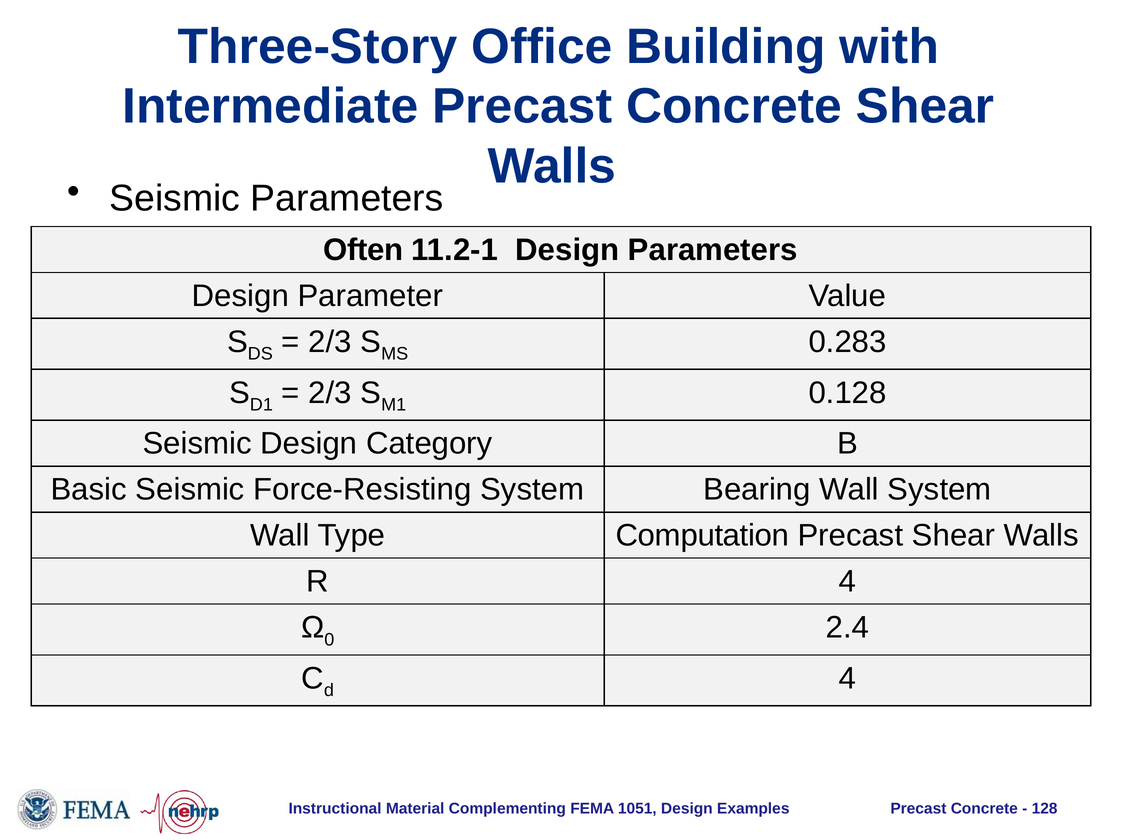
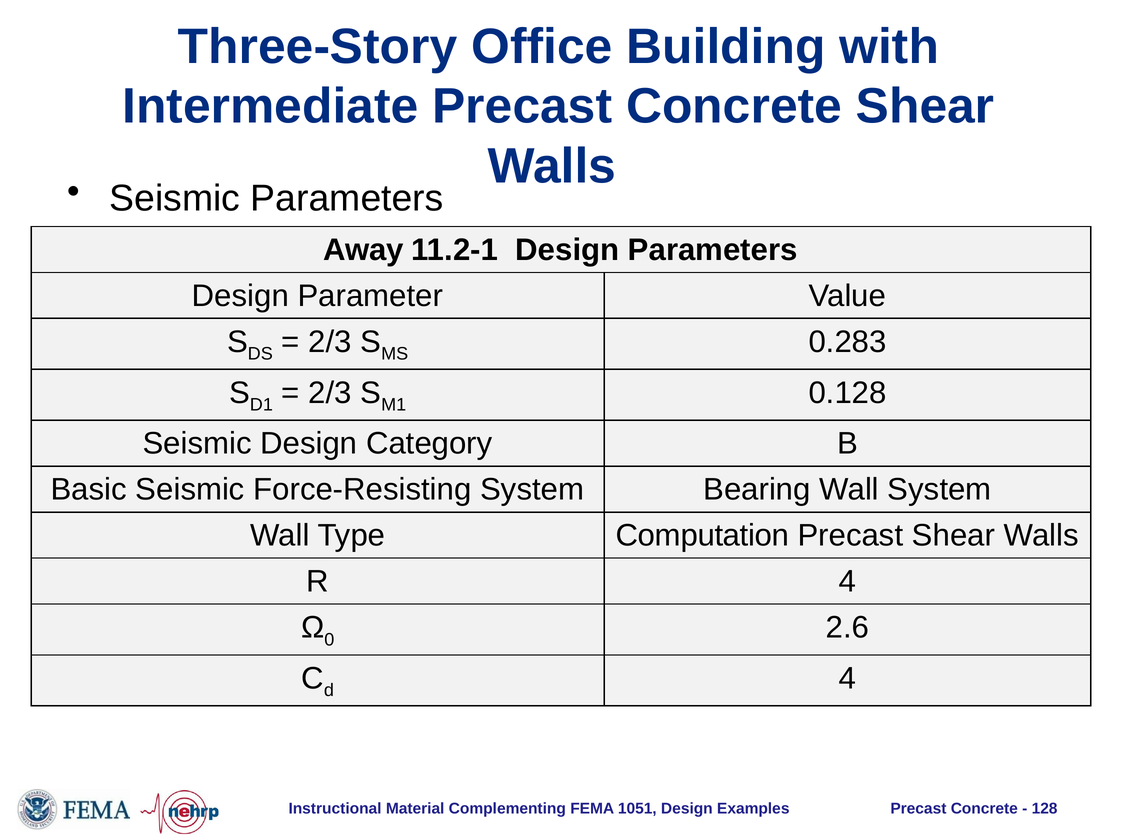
Often: Often -> Away
2.4: 2.4 -> 2.6
